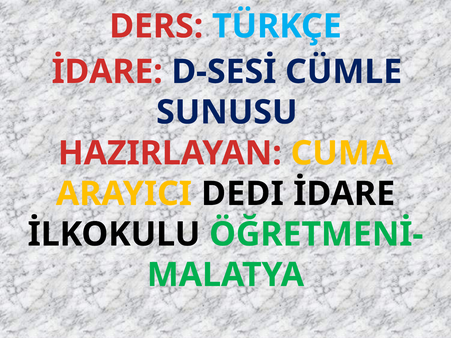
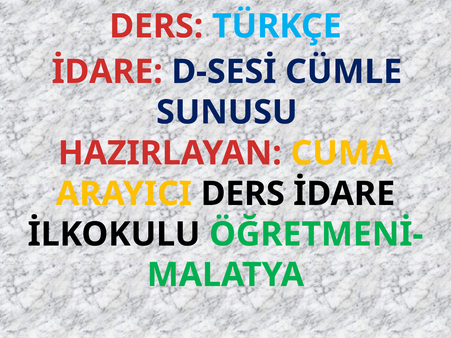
ARAYICI DEDI: DEDI -> DERS
